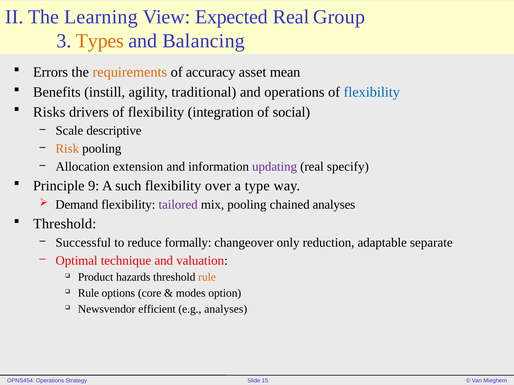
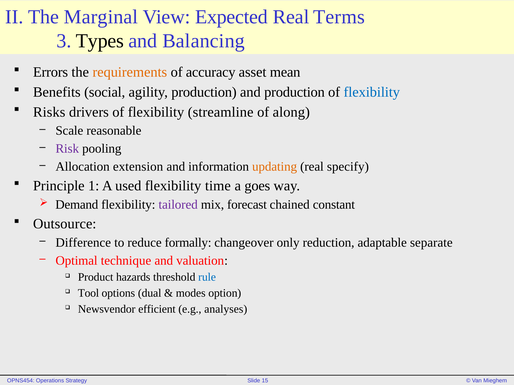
Learning: Learning -> Marginal
Group: Group -> Terms
Types colour: orange -> black
instill: instill -> social
agility traditional: traditional -> production
and operations: operations -> production
integration: integration -> streamline
social: social -> along
descriptive: descriptive -> reasonable
Risk colour: orange -> purple
updating colour: purple -> orange
9: 9 -> 1
such: such -> used
over: over -> time
type: type -> goes
mix pooling: pooling -> forecast
chained analyses: analyses -> constant
Threshold at (65, 224): Threshold -> Outsource
Successful: Successful -> Difference
rule at (207, 278) colour: orange -> blue
Rule at (88, 294): Rule -> Tool
core: core -> dual
